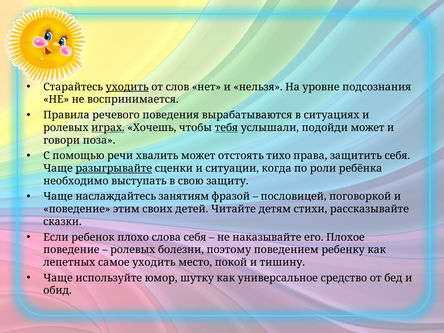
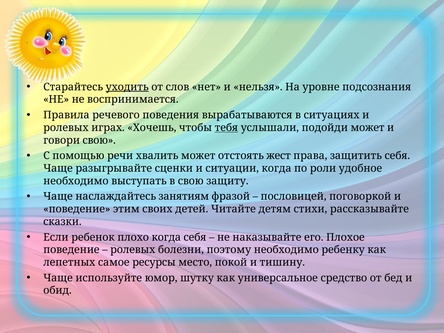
играх underline: present -> none
говори поза: поза -> свою
тихо: тихо -> жест
разыгрывайте underline: present -> none
ребёнка: ребёнка -> удобное
плохо слова: слова -> когда
поэтому поведением: поведением -> необходимо
самое уходить: уходить -> ресурсы
